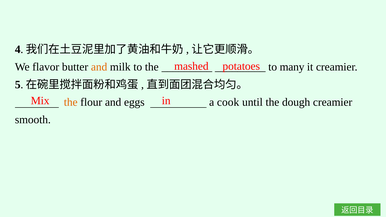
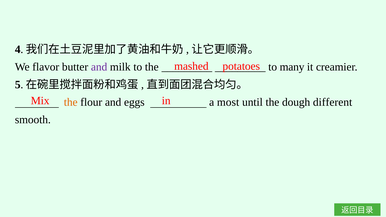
and at (99, 67) colour: orange -> purple
cook: cook -> most
dough creamier: creamier -> different
